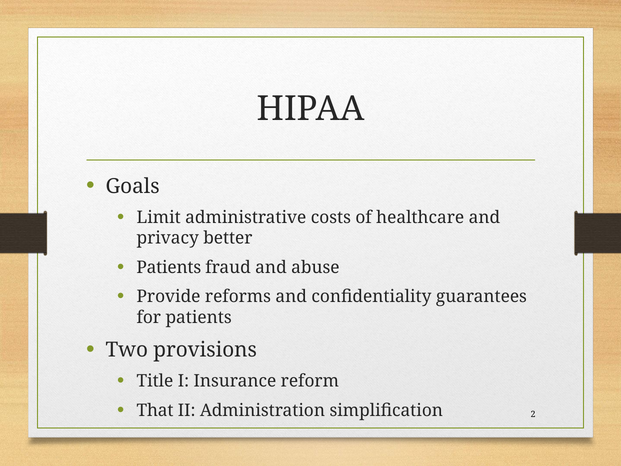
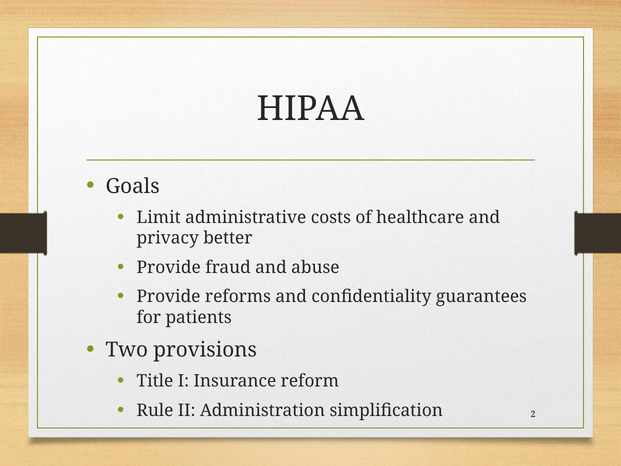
Patients at (169, 267): Patients -> Provide
That: That -> Rule
